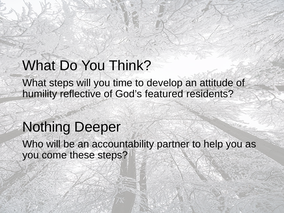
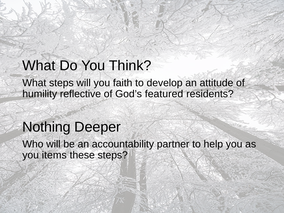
time: time -> faith
come: come -> items
